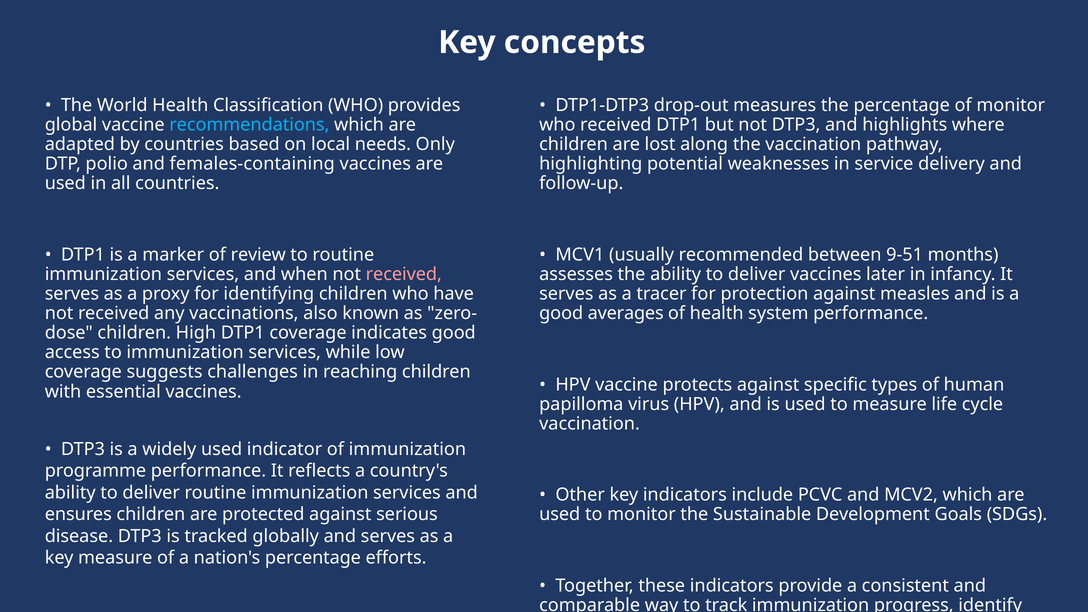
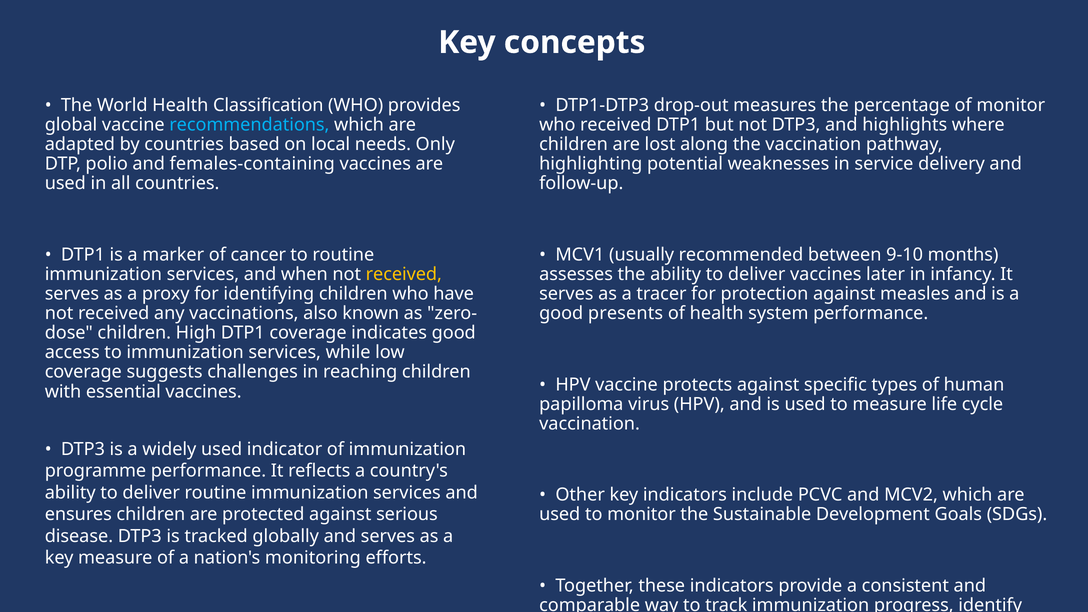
review: review -> cancer
9-51: 9-51 -> 9-10
received at (404, 274) colour: pink -> yellow
averages: averages -> presents
nation's percentage: percentage -> monitoring
